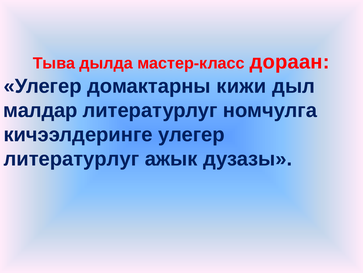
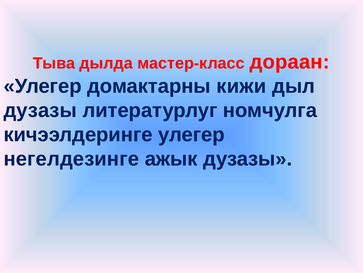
малдар at (40, 110): малдар -> дузазы
литературлуг at (71, 159): литературлуг -> негелдезинге
